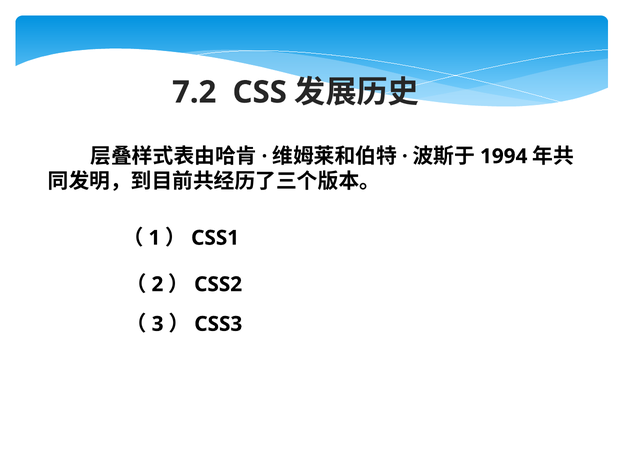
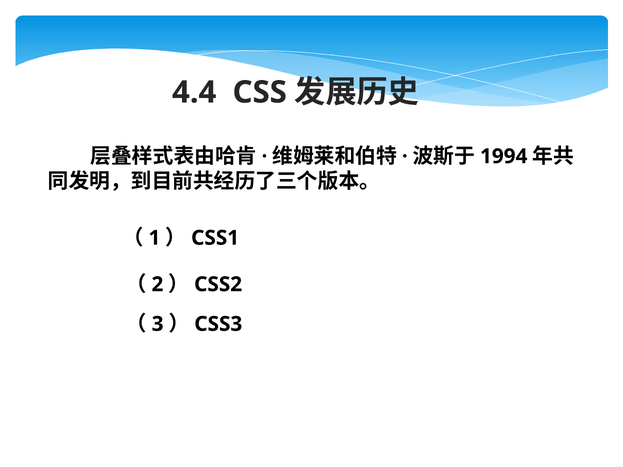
7.2: 7.2 -> 4.4
